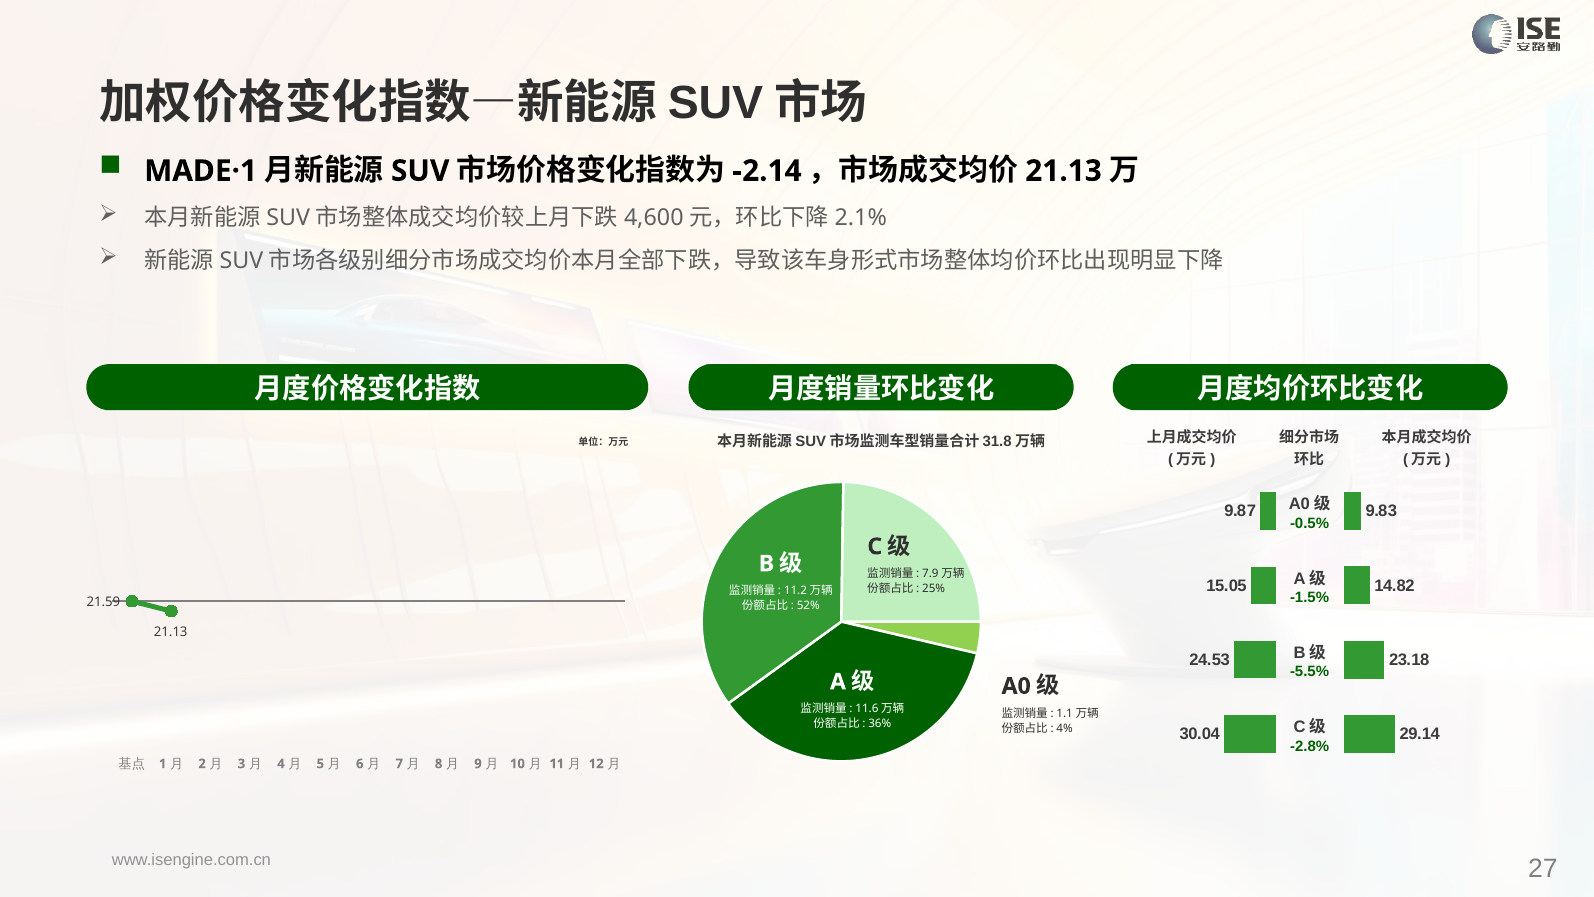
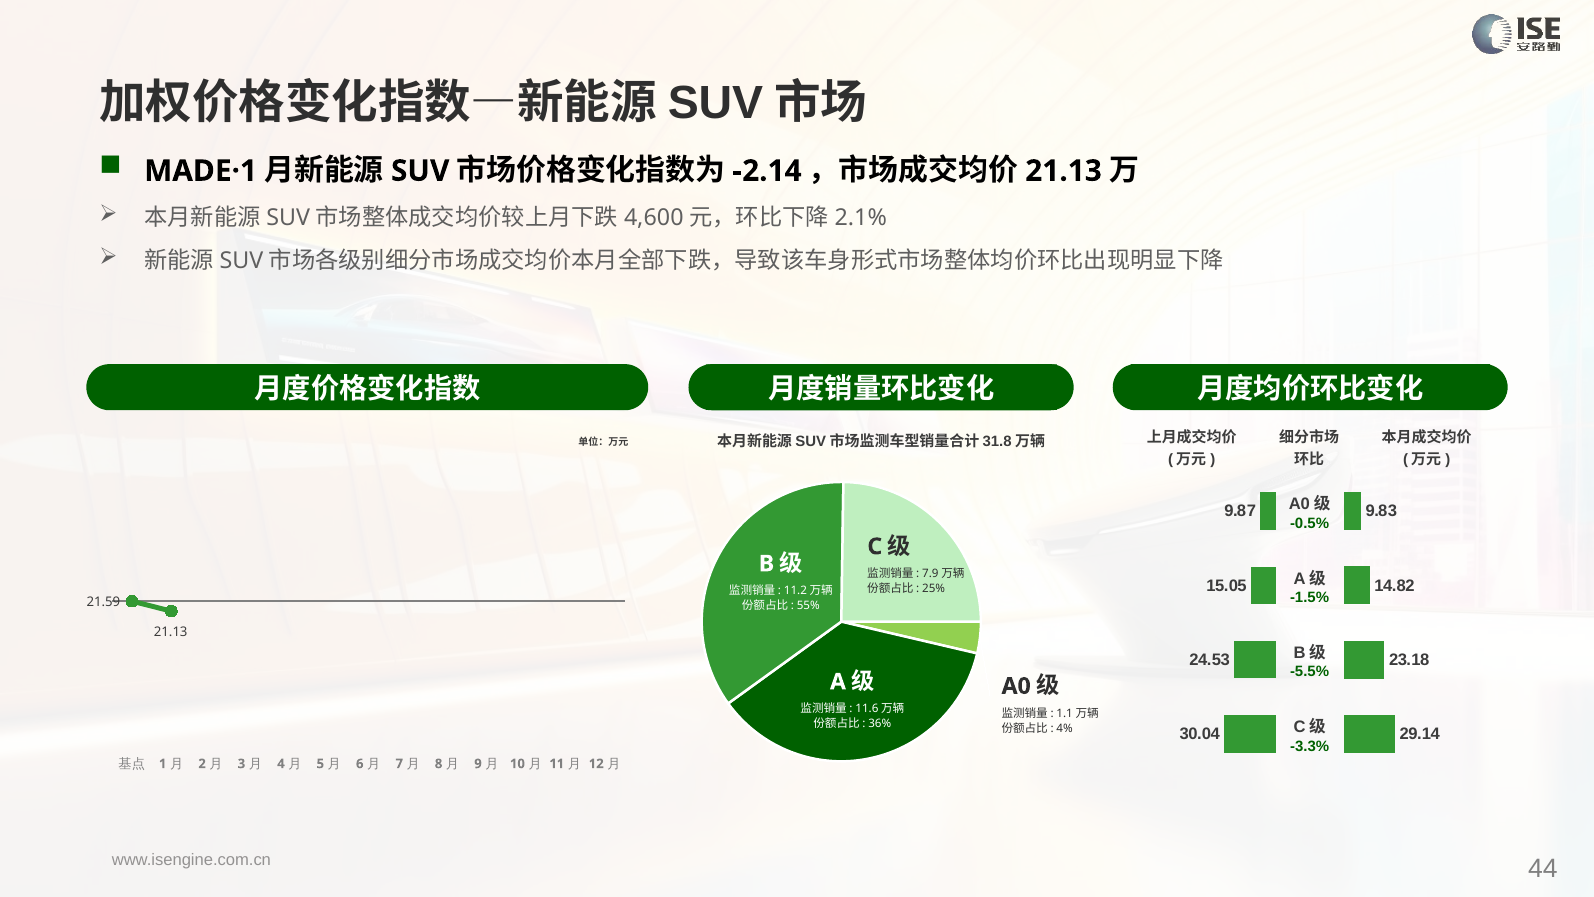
52%: 52% -> 55%
-2.8%: -2.8% -> -3.3%
27: 27 -> 44
